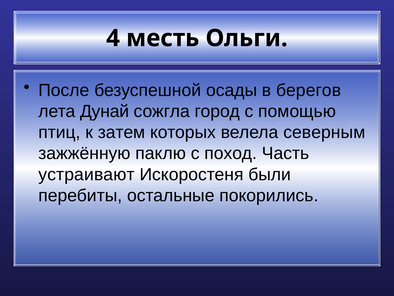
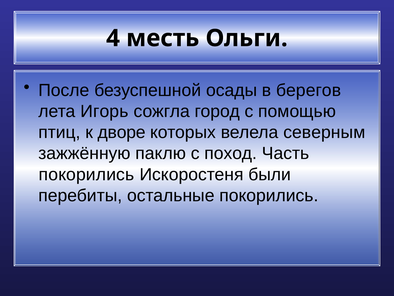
Дунай: Дунай -> Игорь
затем: затем -> дворе
устраивают at (87, 174): устраивают -> покорились
